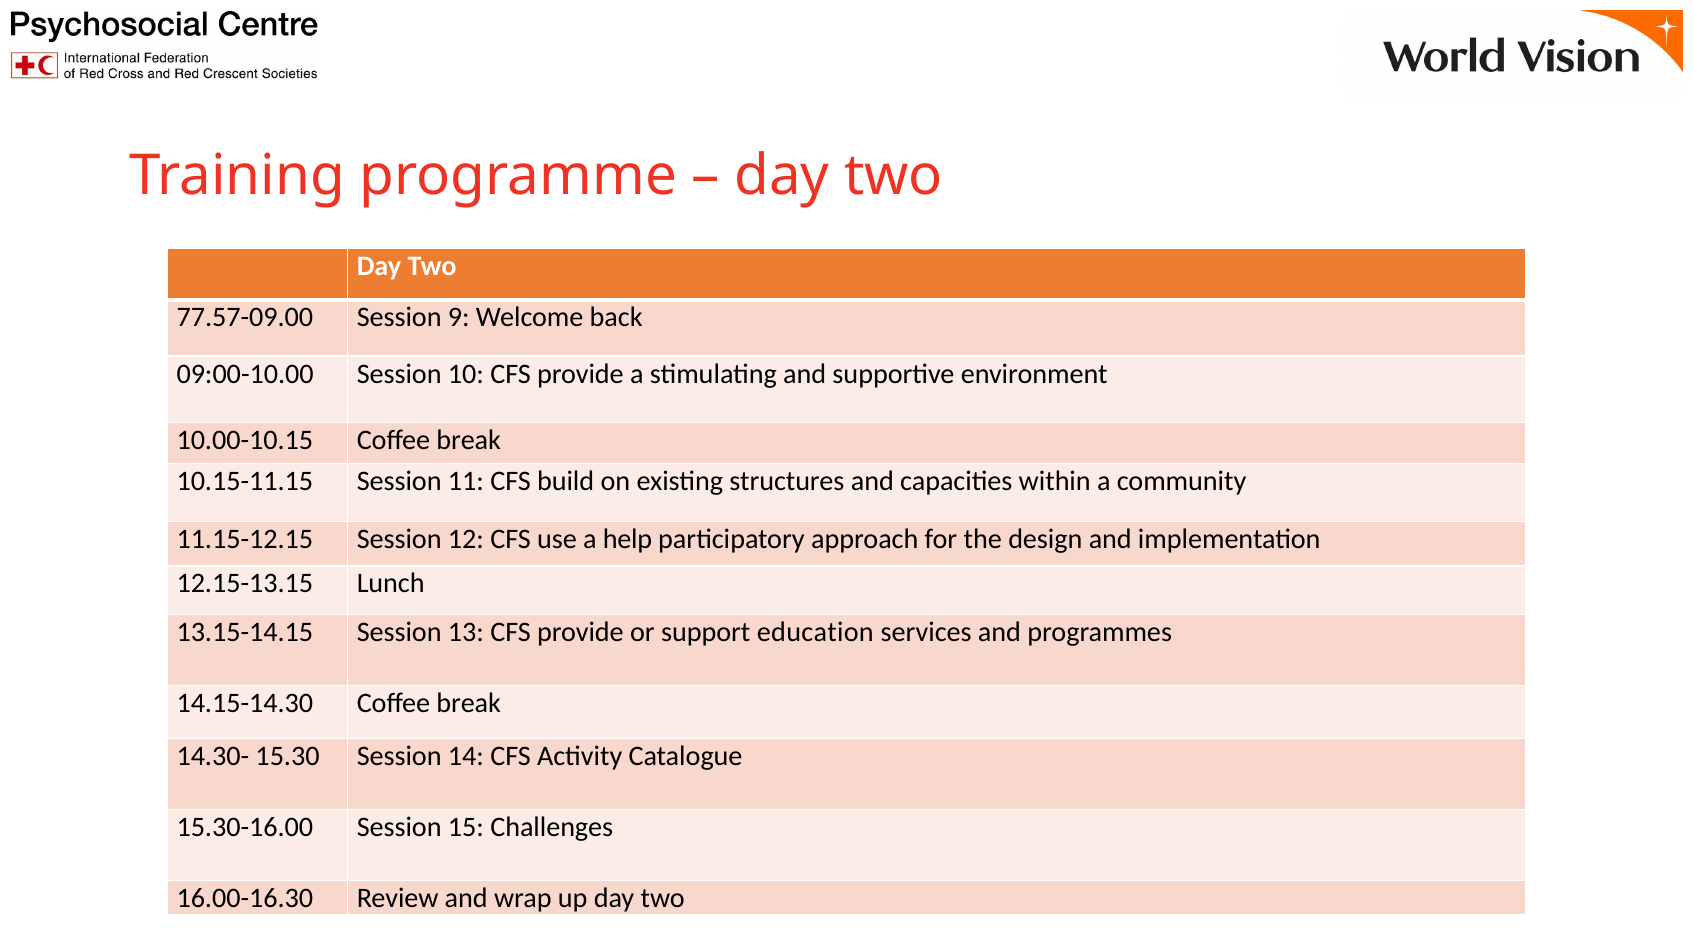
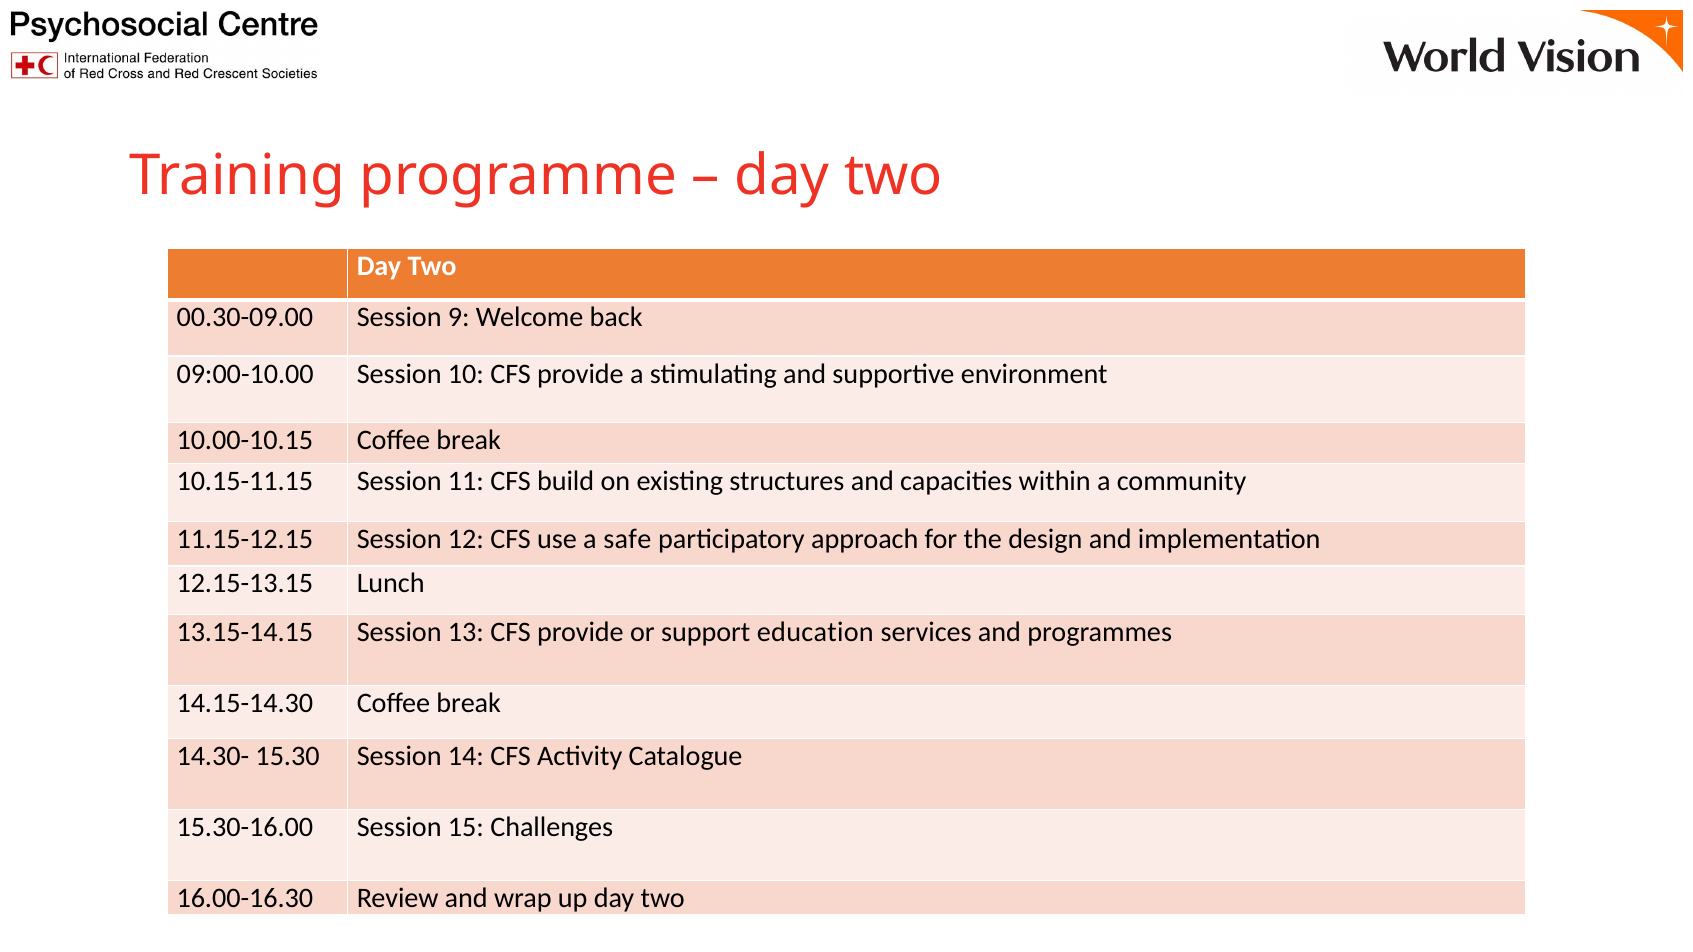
77.57-09.00: 77.57-09.00 -> 00.30-09.00
help: help -> safe
